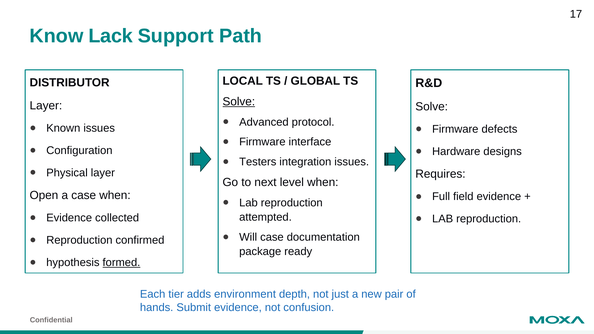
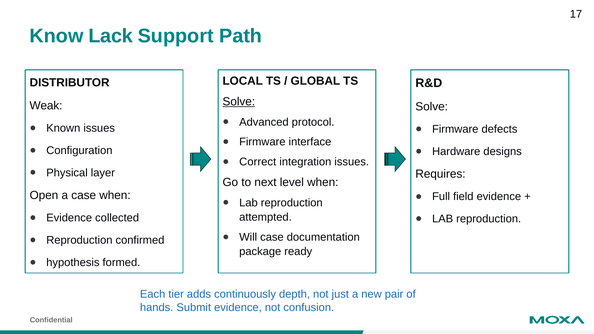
Layer at (46, 106): Layer -> Weak
Testers: Testers -> Correct
formed underline: present -> none
environment: environment -> continuously
